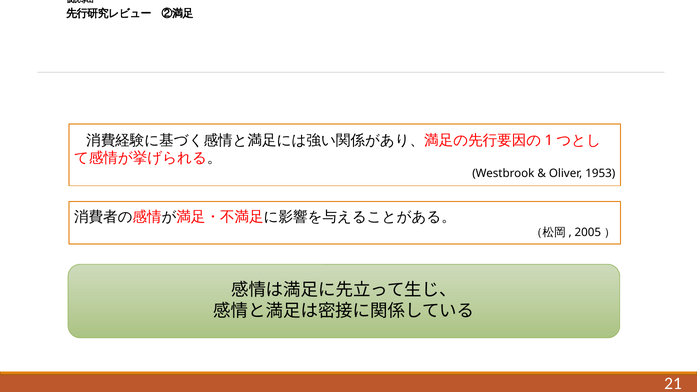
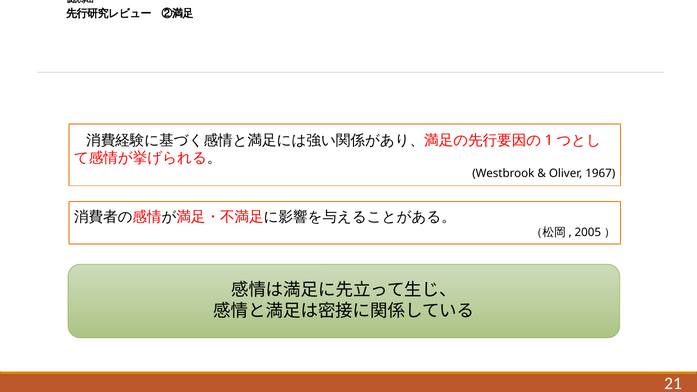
1953: 1953 -> 1967
